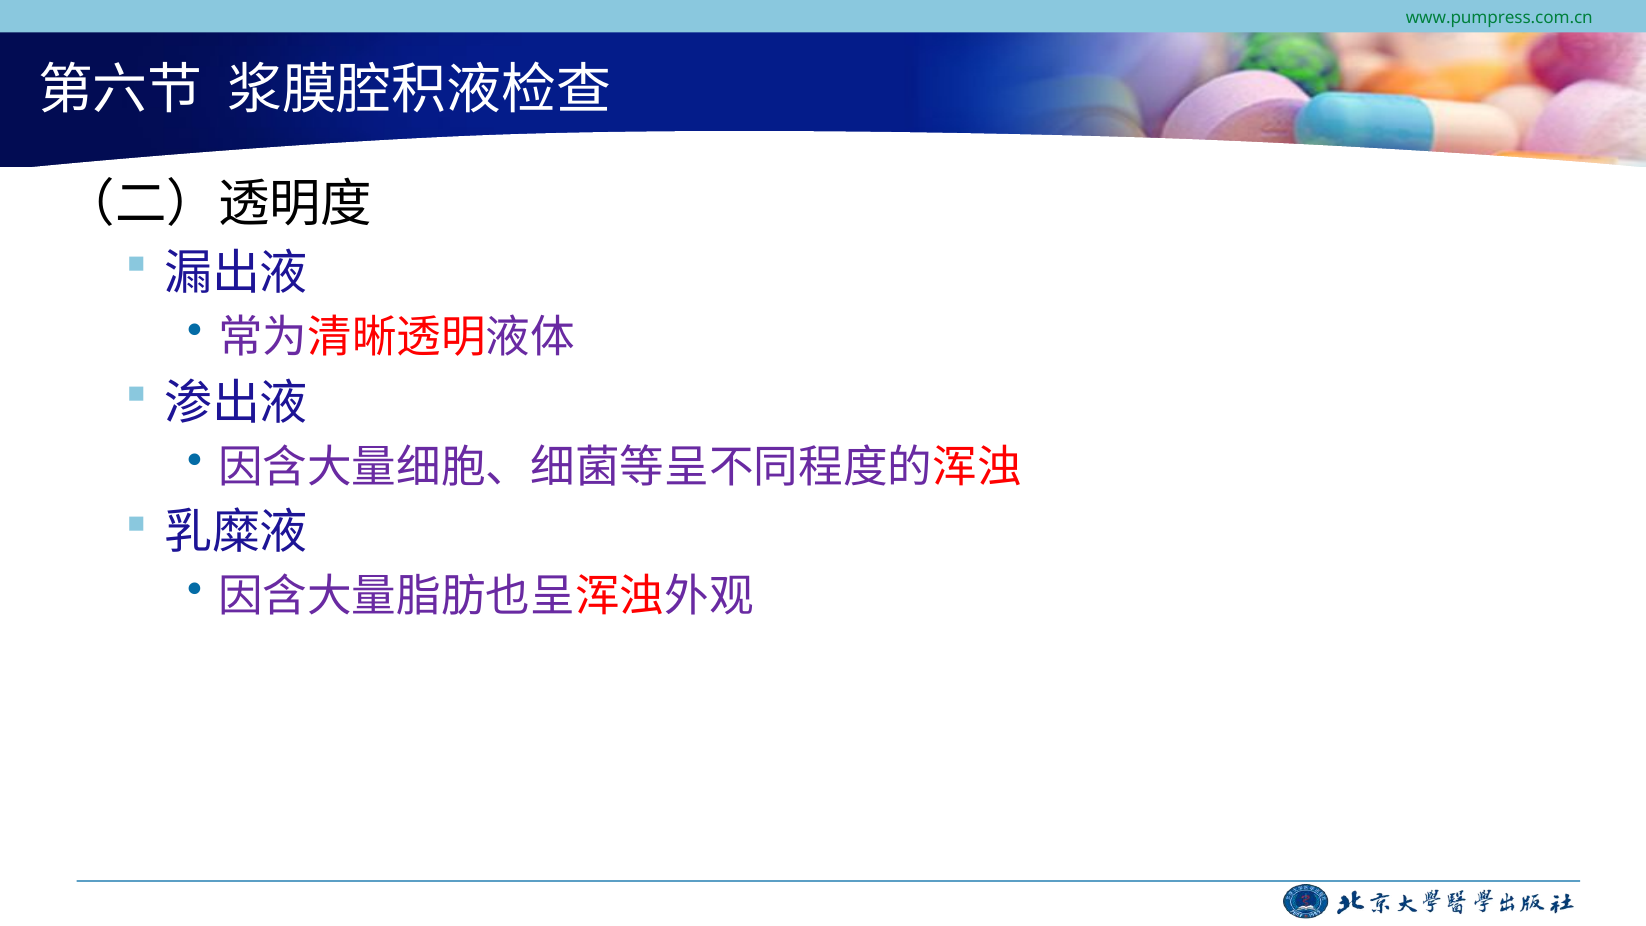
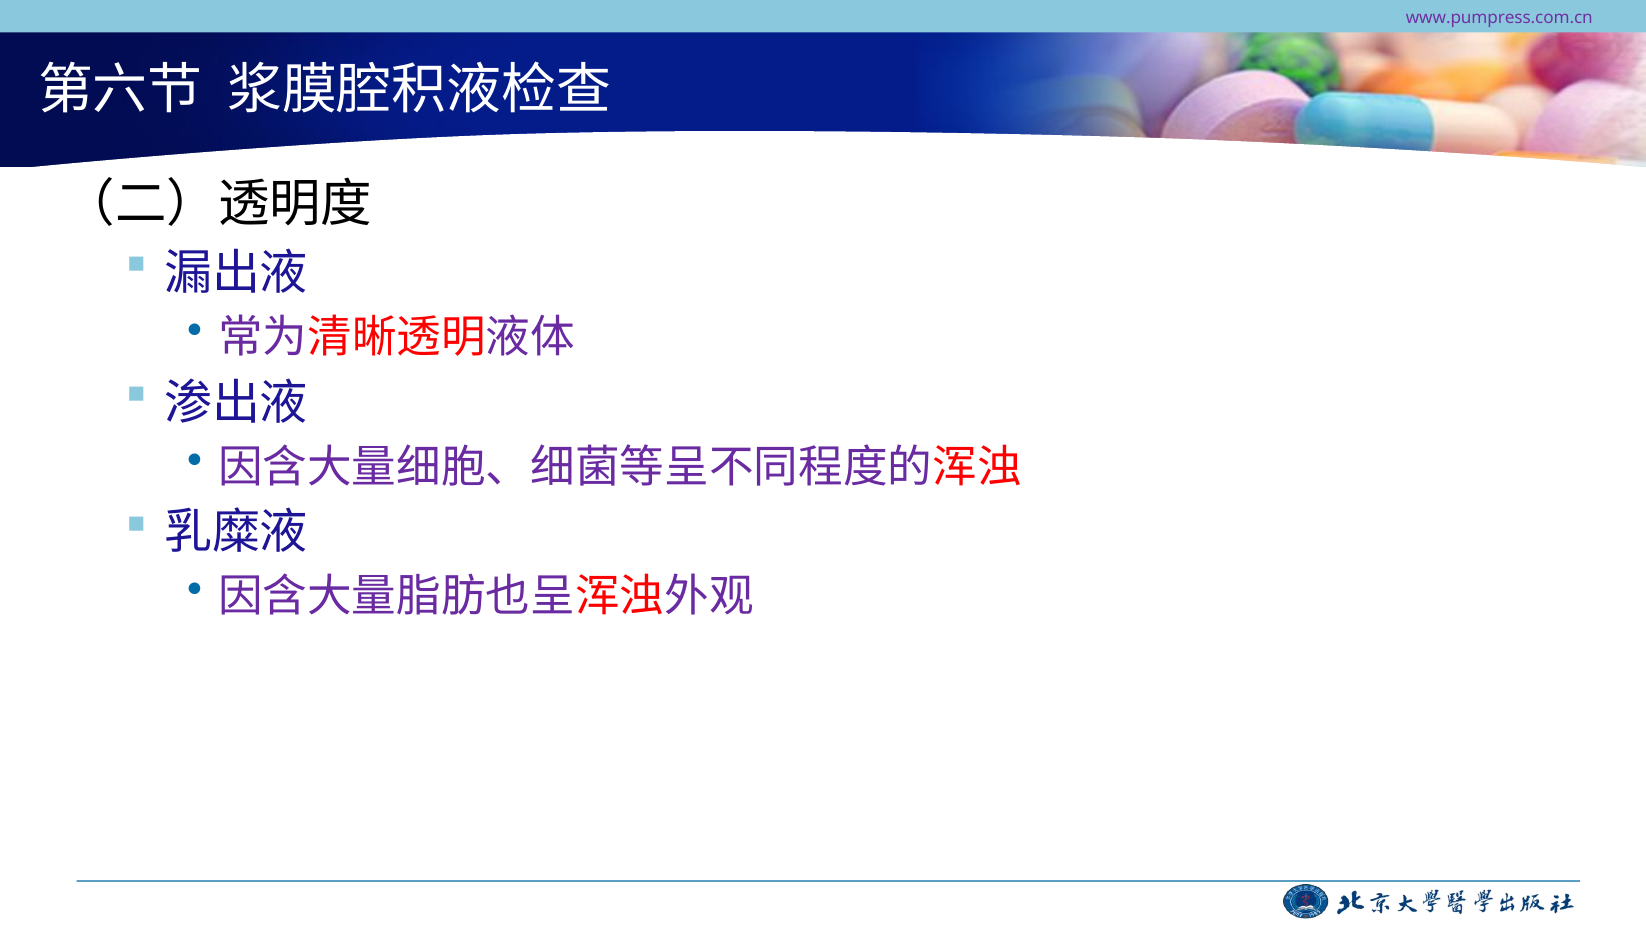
www.pumpress.com.cn colour: green -> purple
